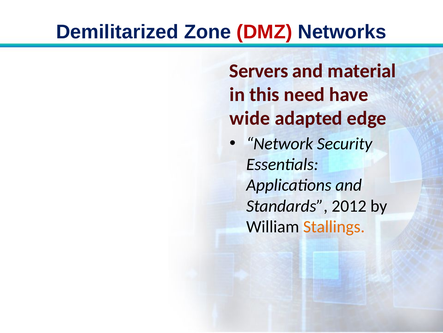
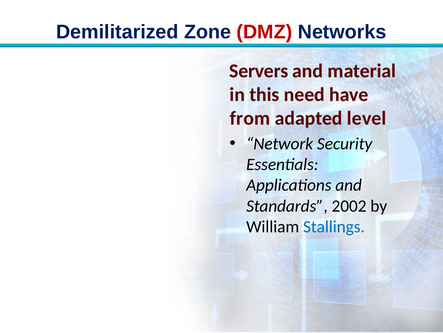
wide: wide -> from
edge: edge -> level
2012: 2012 -> 2002
Stallings colour: orange -> blue
